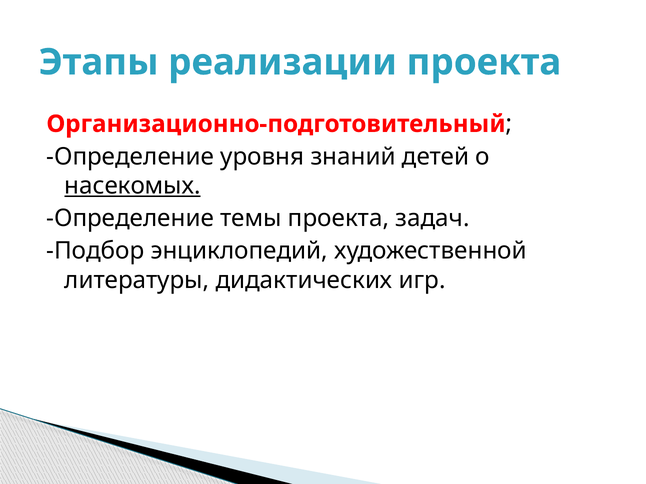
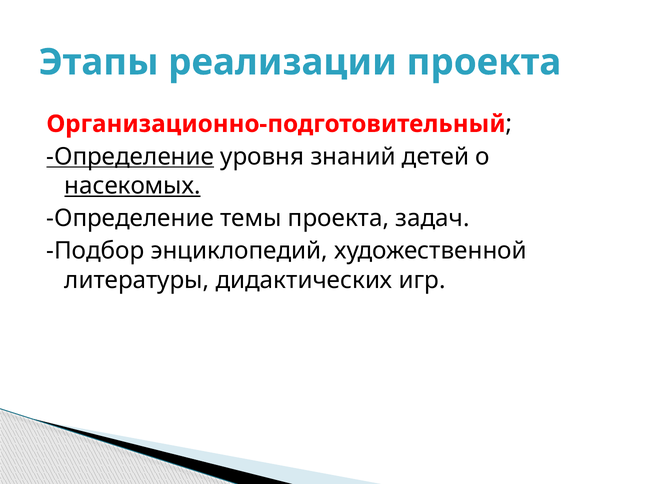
Определение at (130, 157) underline: none -> present
